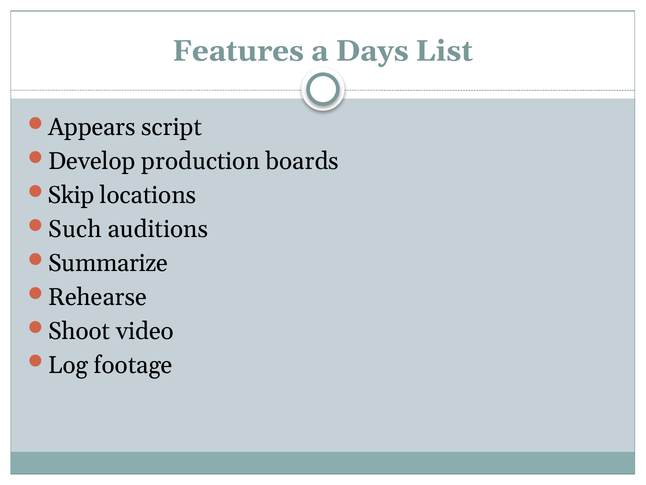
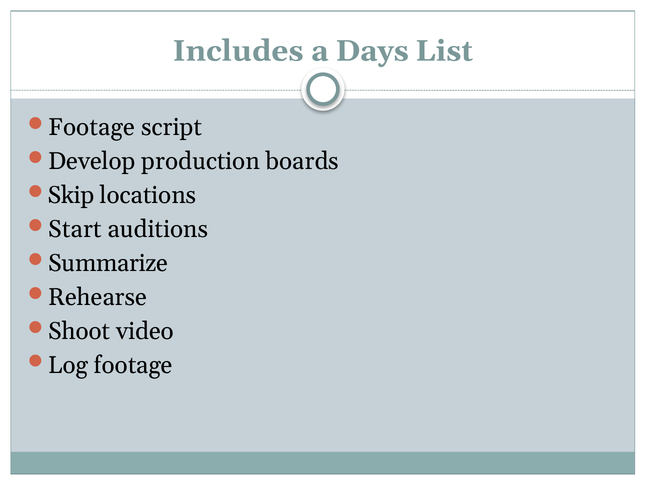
Features: Features -> Includes
Appears at (92, 127): Appears -> Footage
Such: Such -> Start
